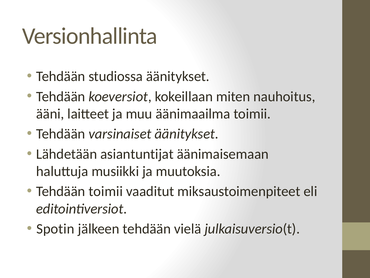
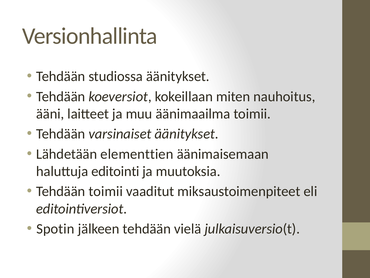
asiantuntijat: asiantuntijat -> elementtien
musiikki: musiikki -> editointi
